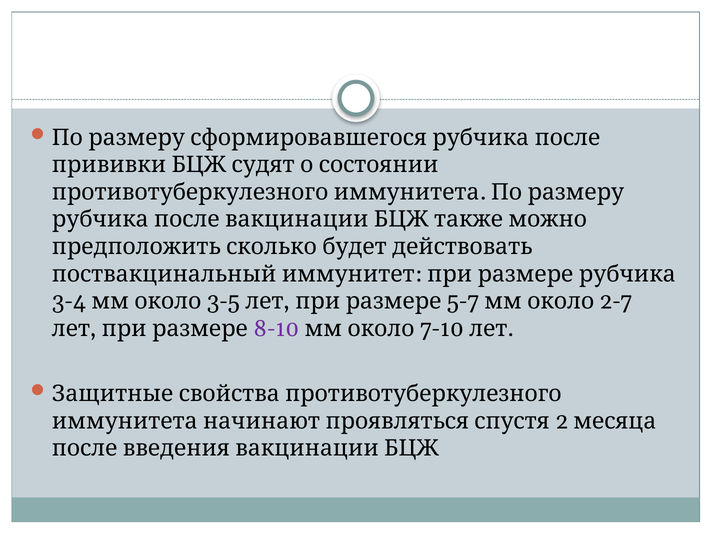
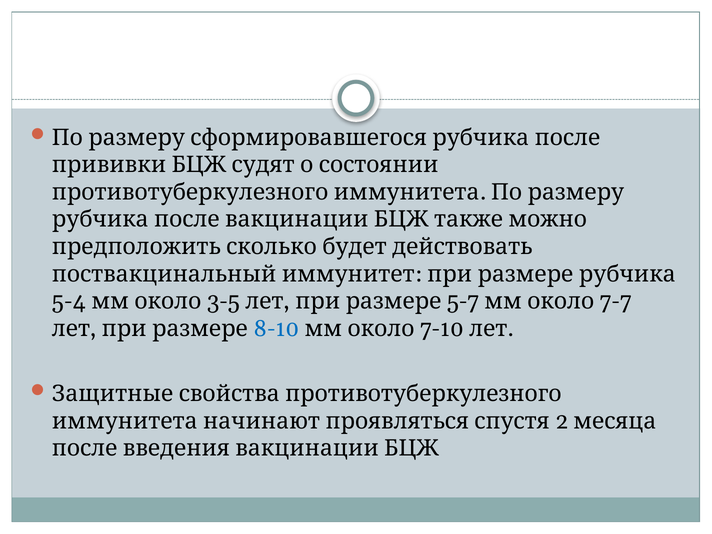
3-4: 3-4 -> 5-4
2-7: 2-7 -> 7-7
8-10 colour: purple -> blue
